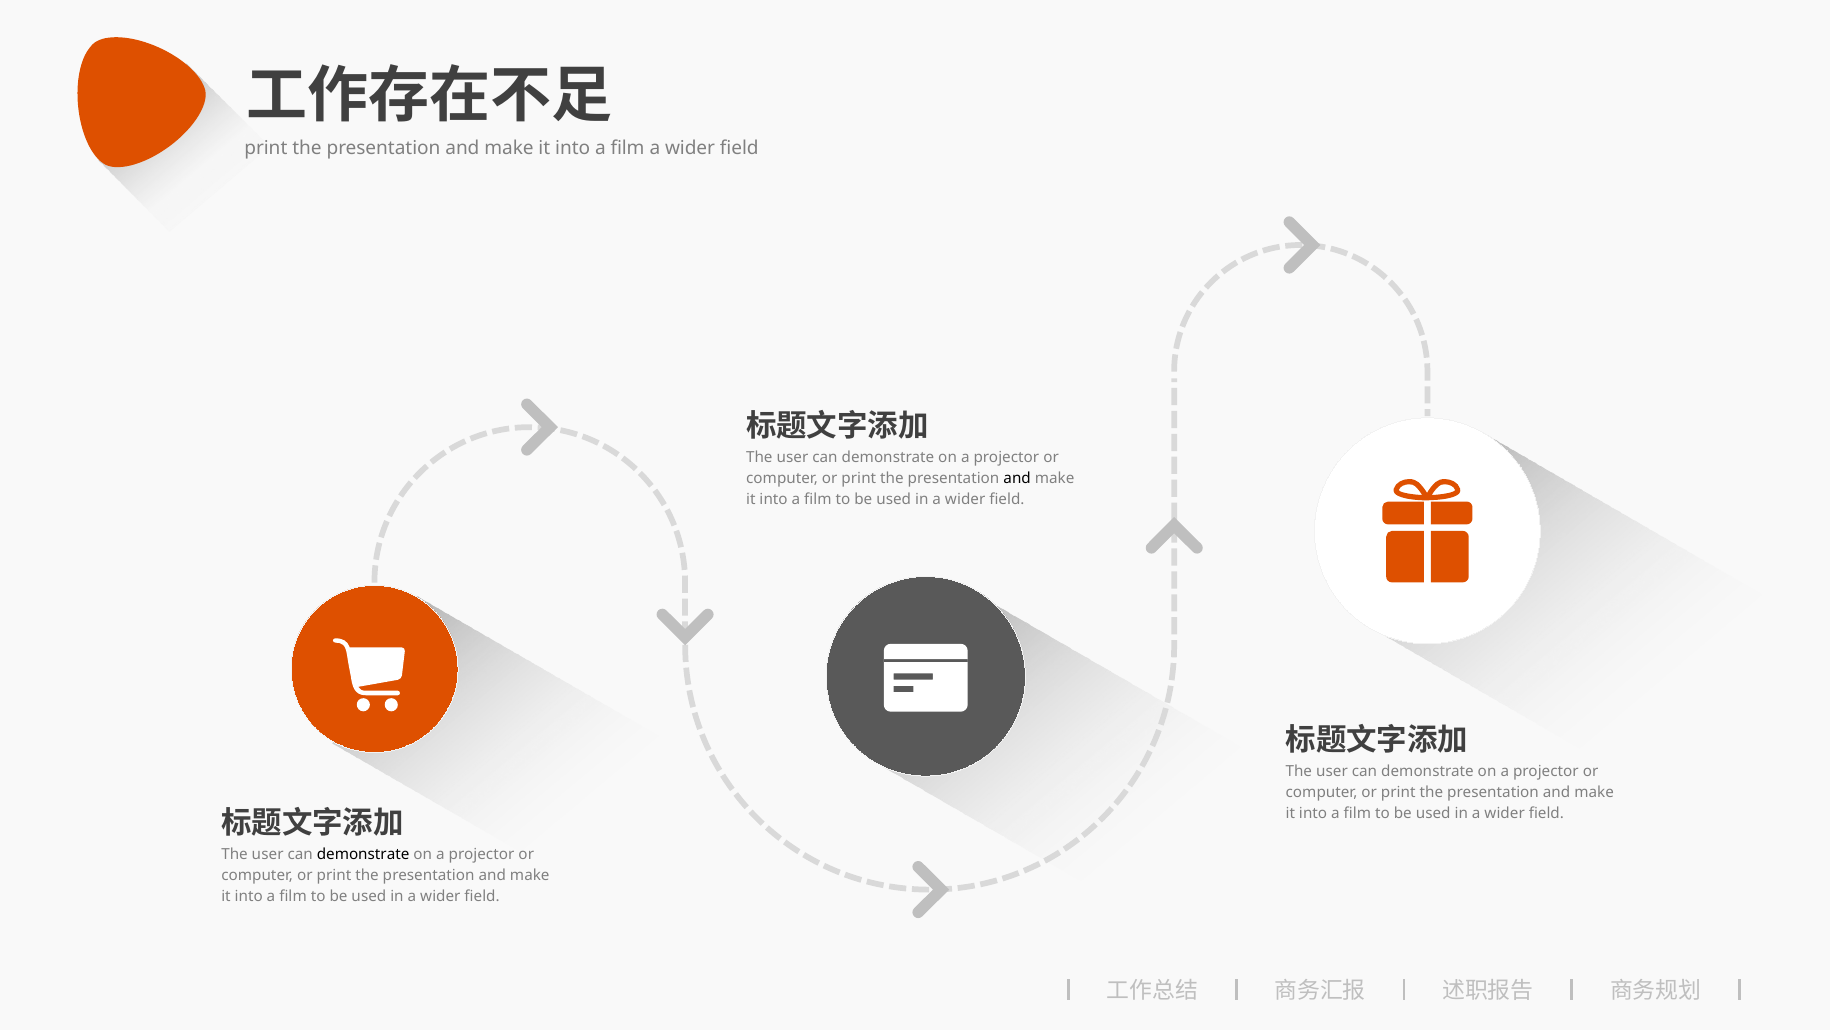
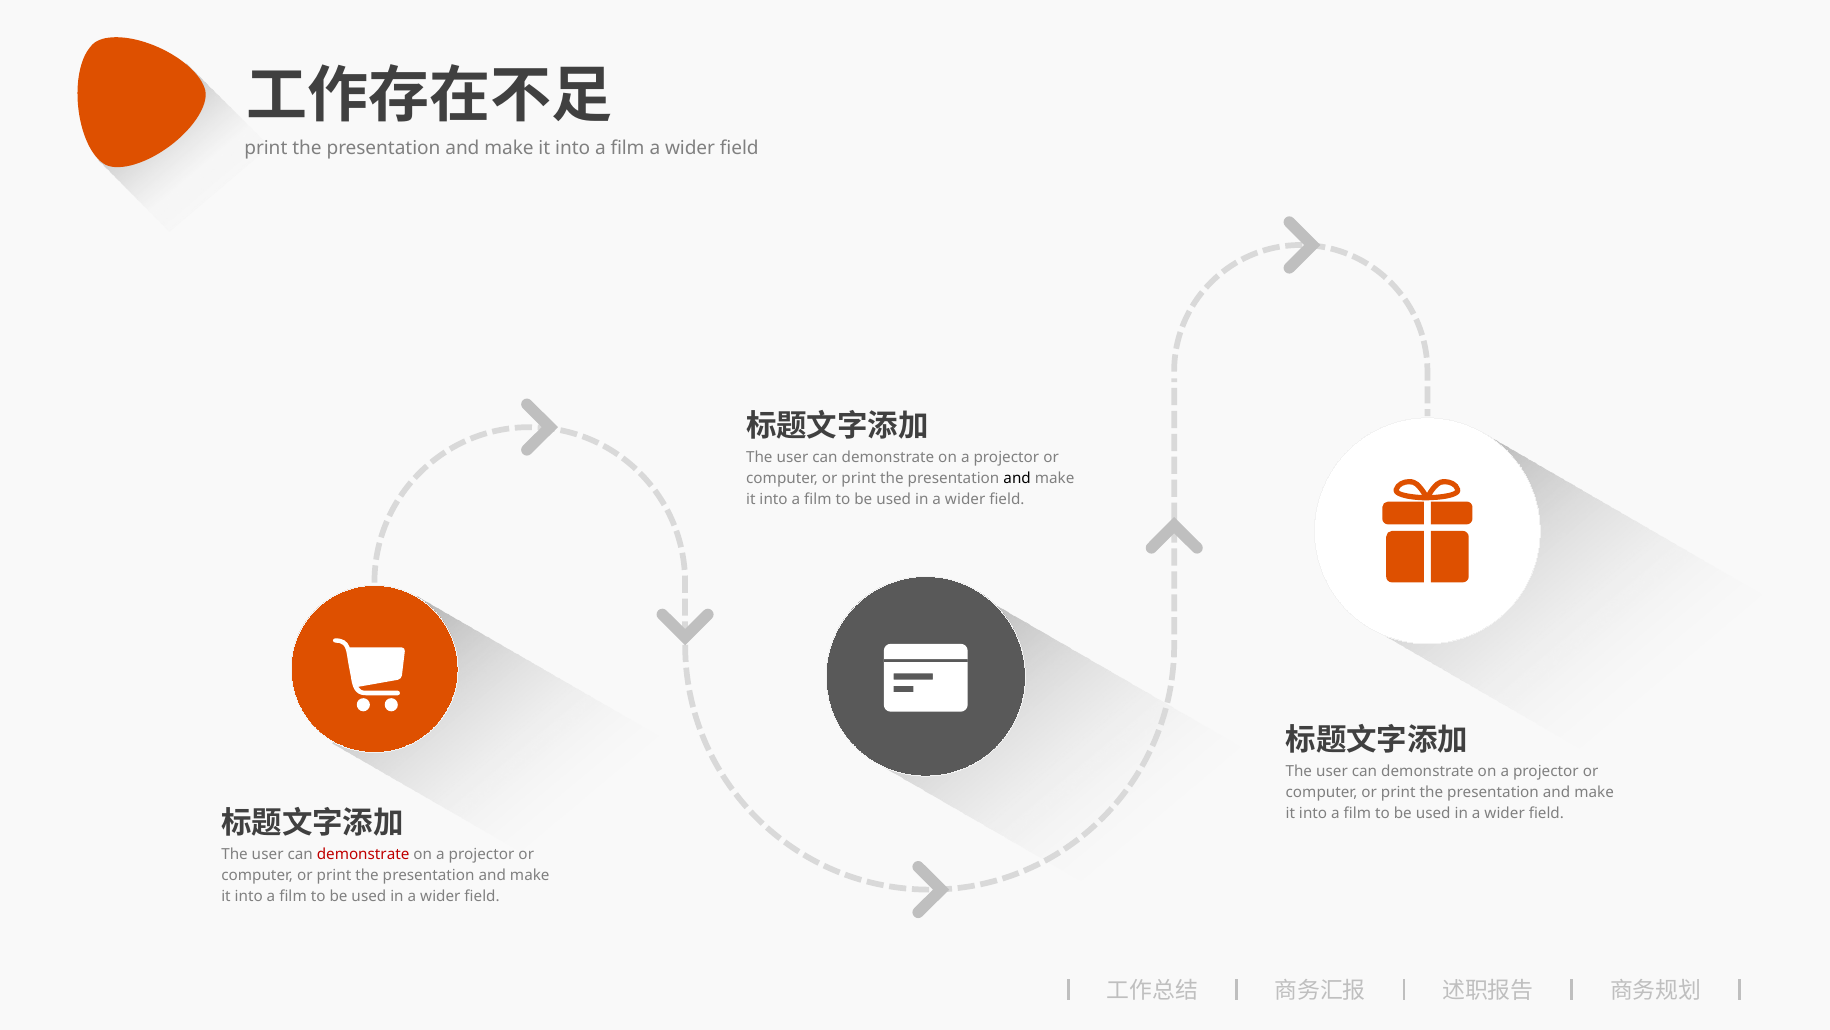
demonstrate at (363, 854) colour: black -> red
